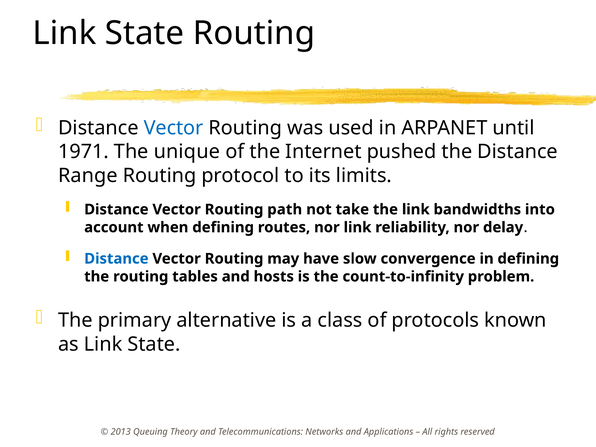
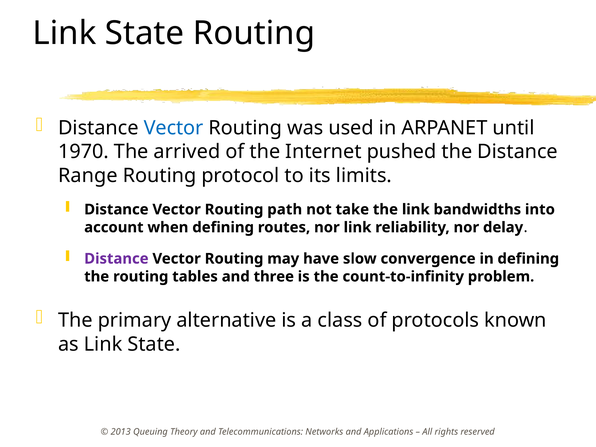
1971: 1971 -> 1970
unique: unique -> arrived
Distance at (116, 259) colour: blue -> purple
hosts: hosts -> three
